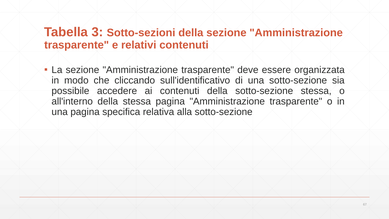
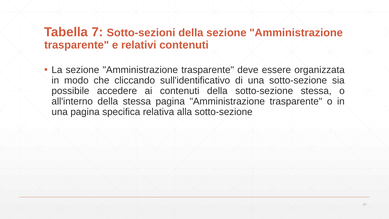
3: 3 -> 7
